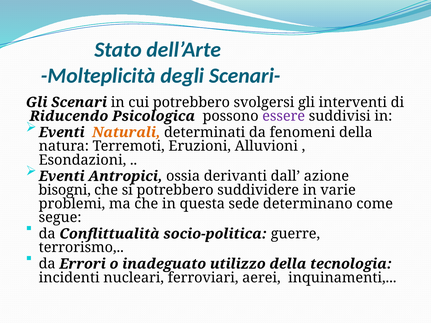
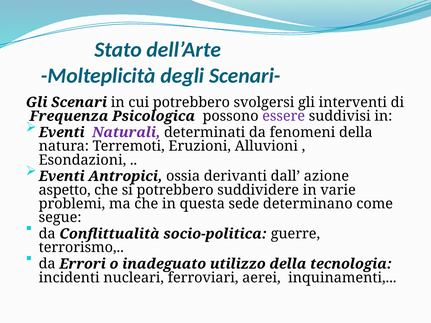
Riducendo: Riducendo -> Frequenza
Naturali colour: orange -> purple
bisogni: bisogni -> aspetto
